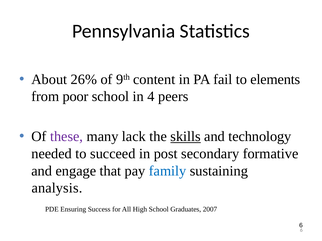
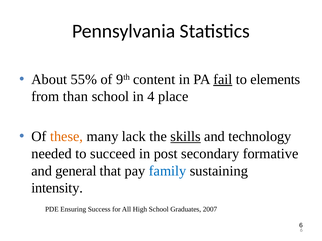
26%: 26% -> 55%
fail underline: none -> present
poor: poor -> than
peers: peers -> place
these colour: purple -> orange
engage: engage -> general
analysis: analysis -> intensity
